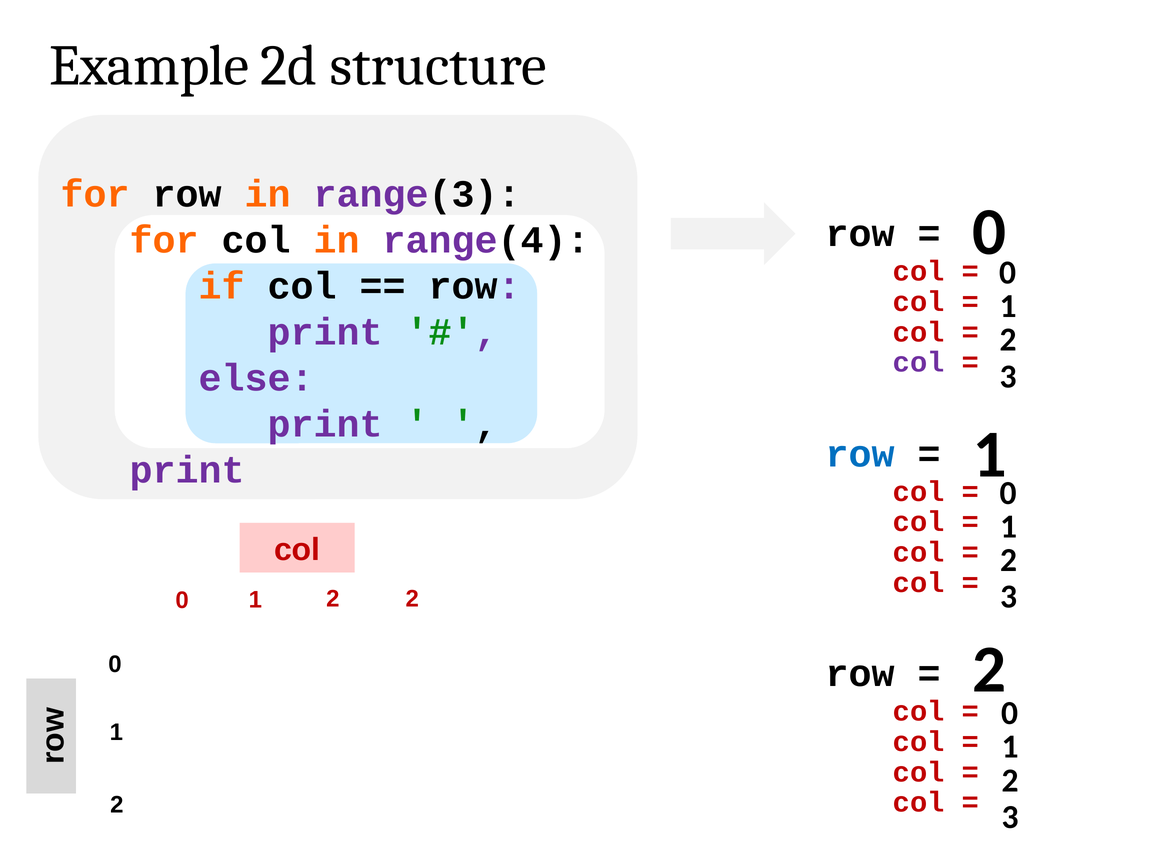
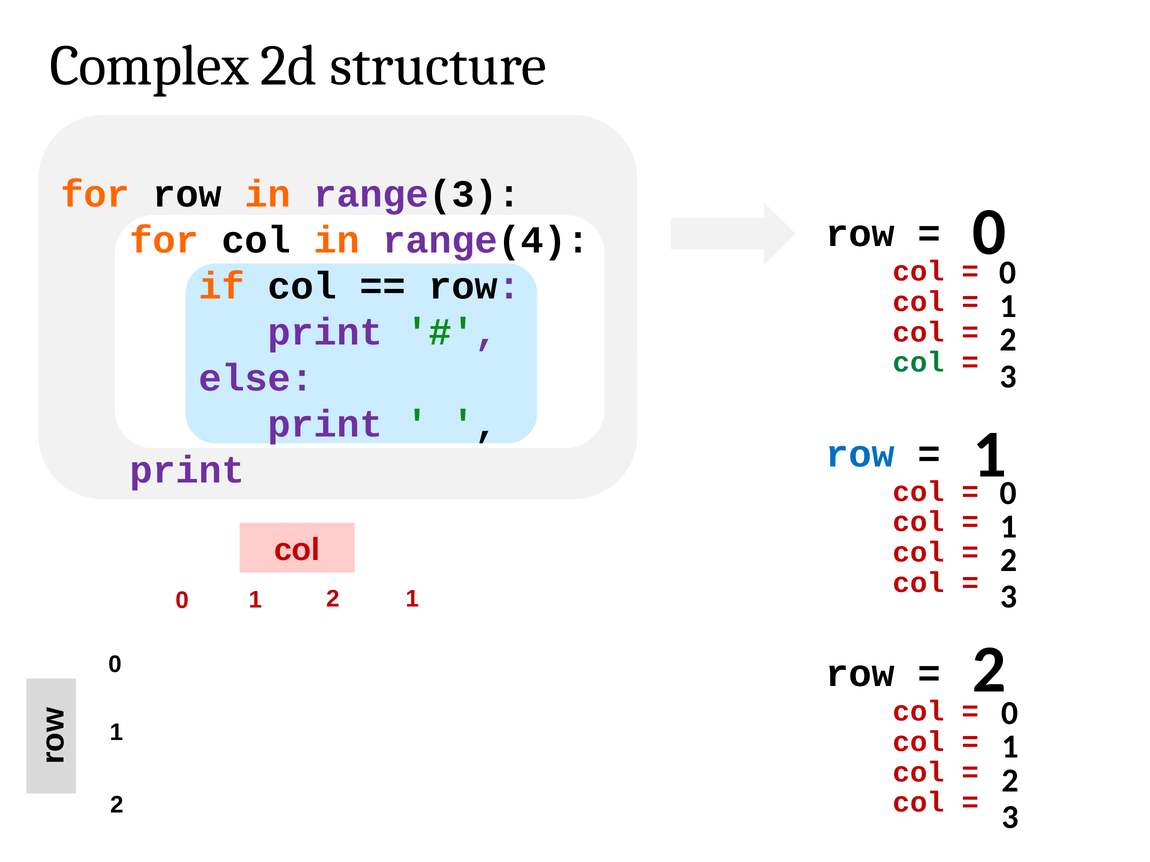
Example: Example -> Complex
col at (919, 363) colour: purple -> green
1 2 2: 2 -> 1
